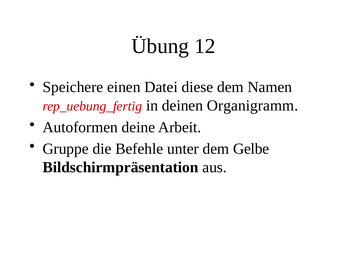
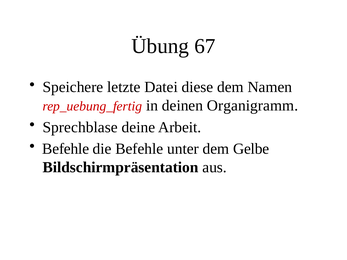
12: 12 -> 67
einen: einen -> letzte
Autoformen: Autoformen -> Sprechblase
Gruppe at (66, 149): Gruppe -> Befehle
